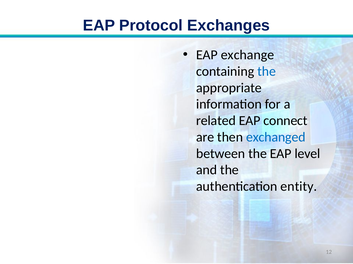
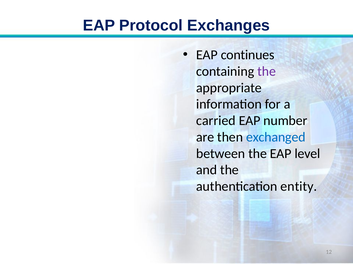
exchange: exchange -> continues
the at (267, 72) colour: blue -> purple
related: related -> carried
connect: connect -> number
